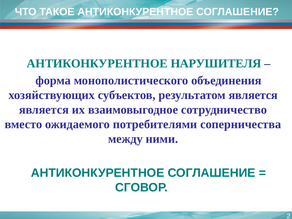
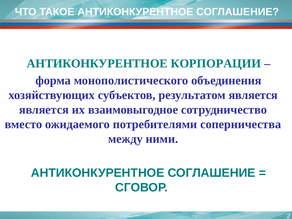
НАРУШИТЕЛЯ: НАРУШИТЕЛЯ -> КОРПОРАЦИИ
